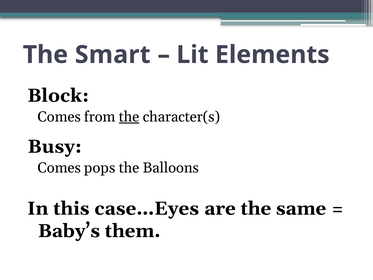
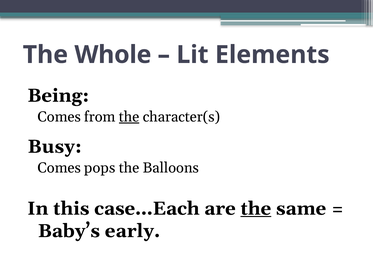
Smart: Smart -> Whole
Block: Block -> Being
case…Eyes: case…Eyes -> case…Each
the at (256, 208) underline: none -> present
them: them -> early
